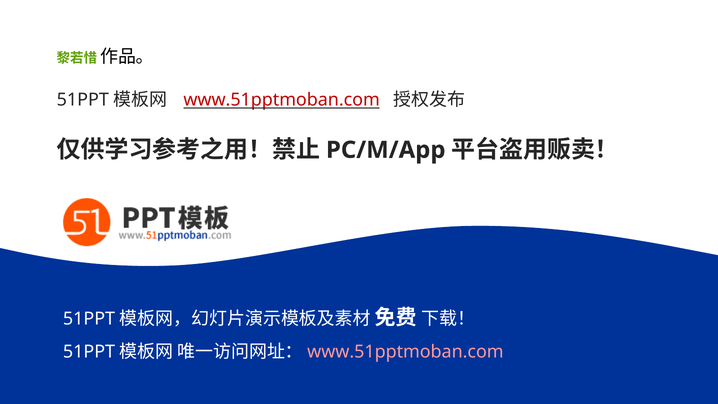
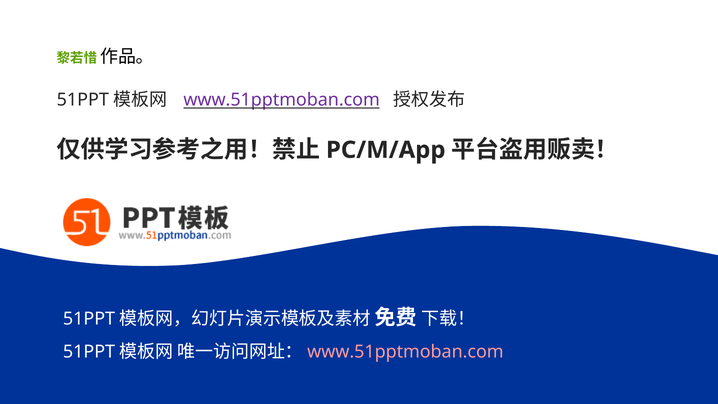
www.51pptmoban.com at (282, 100) colour: red -> purple
